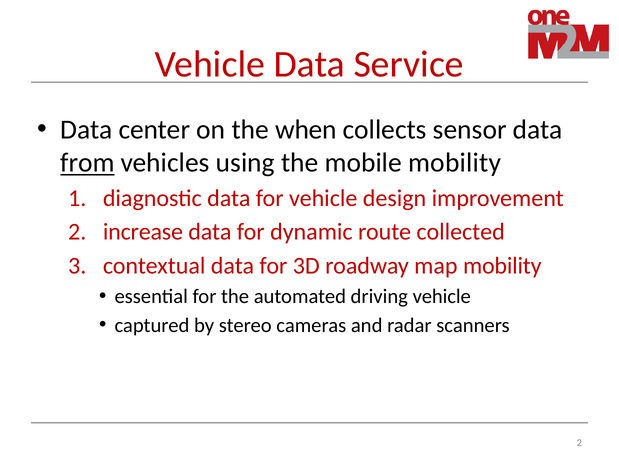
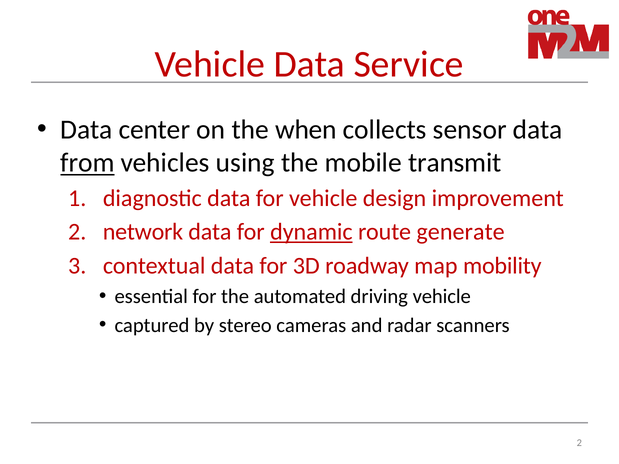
mobile mobility: mobility -> transmit
increase: increase -> network
dynamic underline: none -> present
collected: collected -> generate
